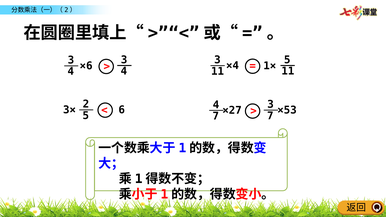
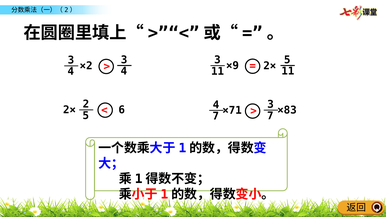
×4: ×4 -> ×9
×6: ×6 -> ×2
1× at (270, 66): 1× -> 2×
3× at (70, 110): 3× -> 2×
×53: ×53 -> ×83
×27: ×27 -> ×71
